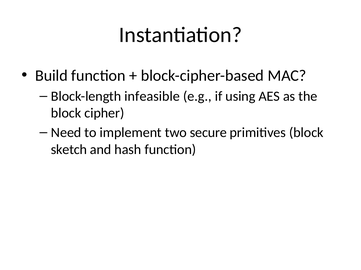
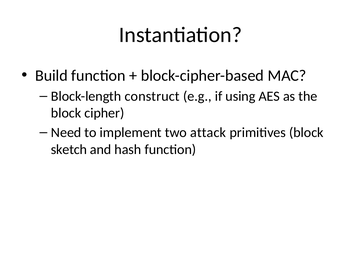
infeasible: infeasible -> construct
secure: secure -> attack
